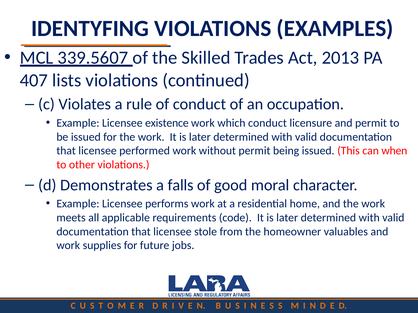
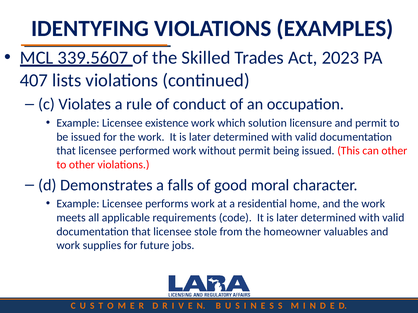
2013: 2013 -> 2023
which conduct: conduct -> solution
can when: when -> other
